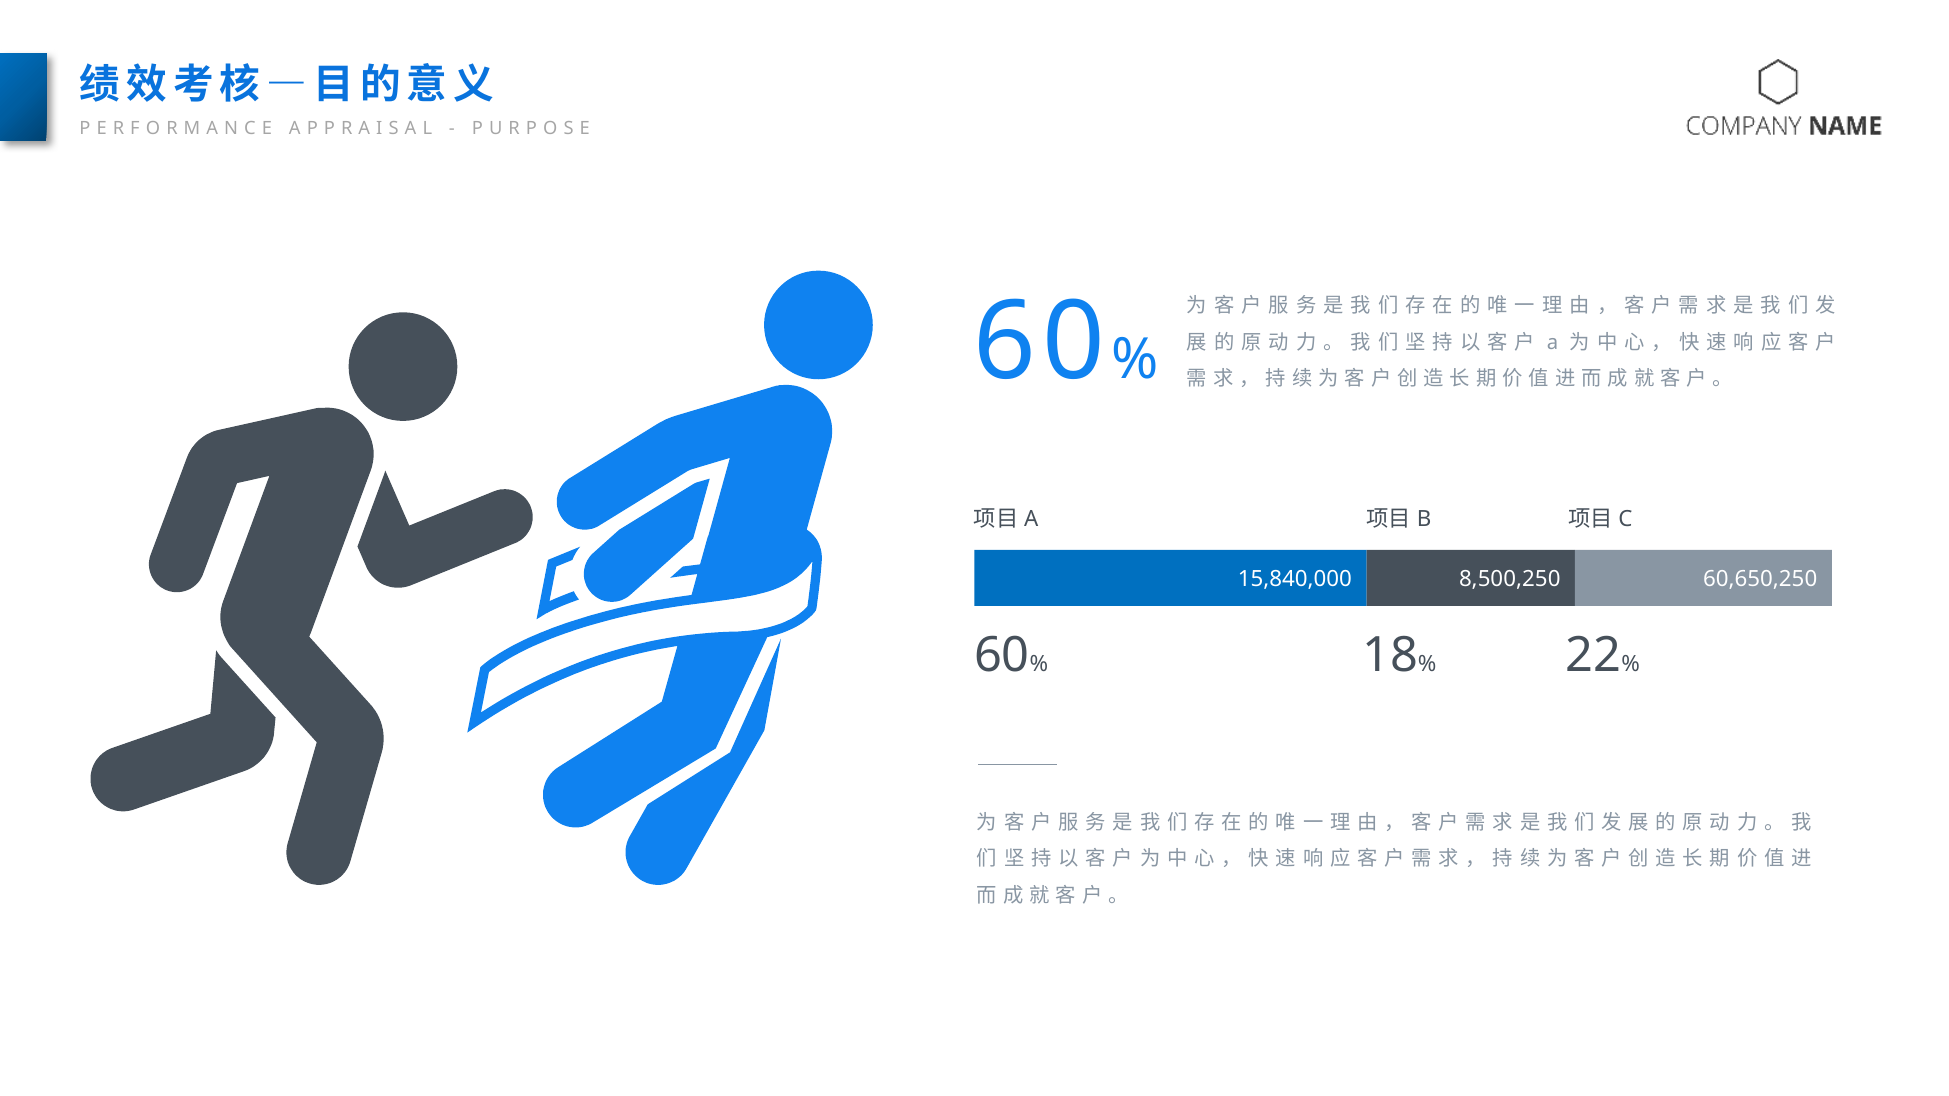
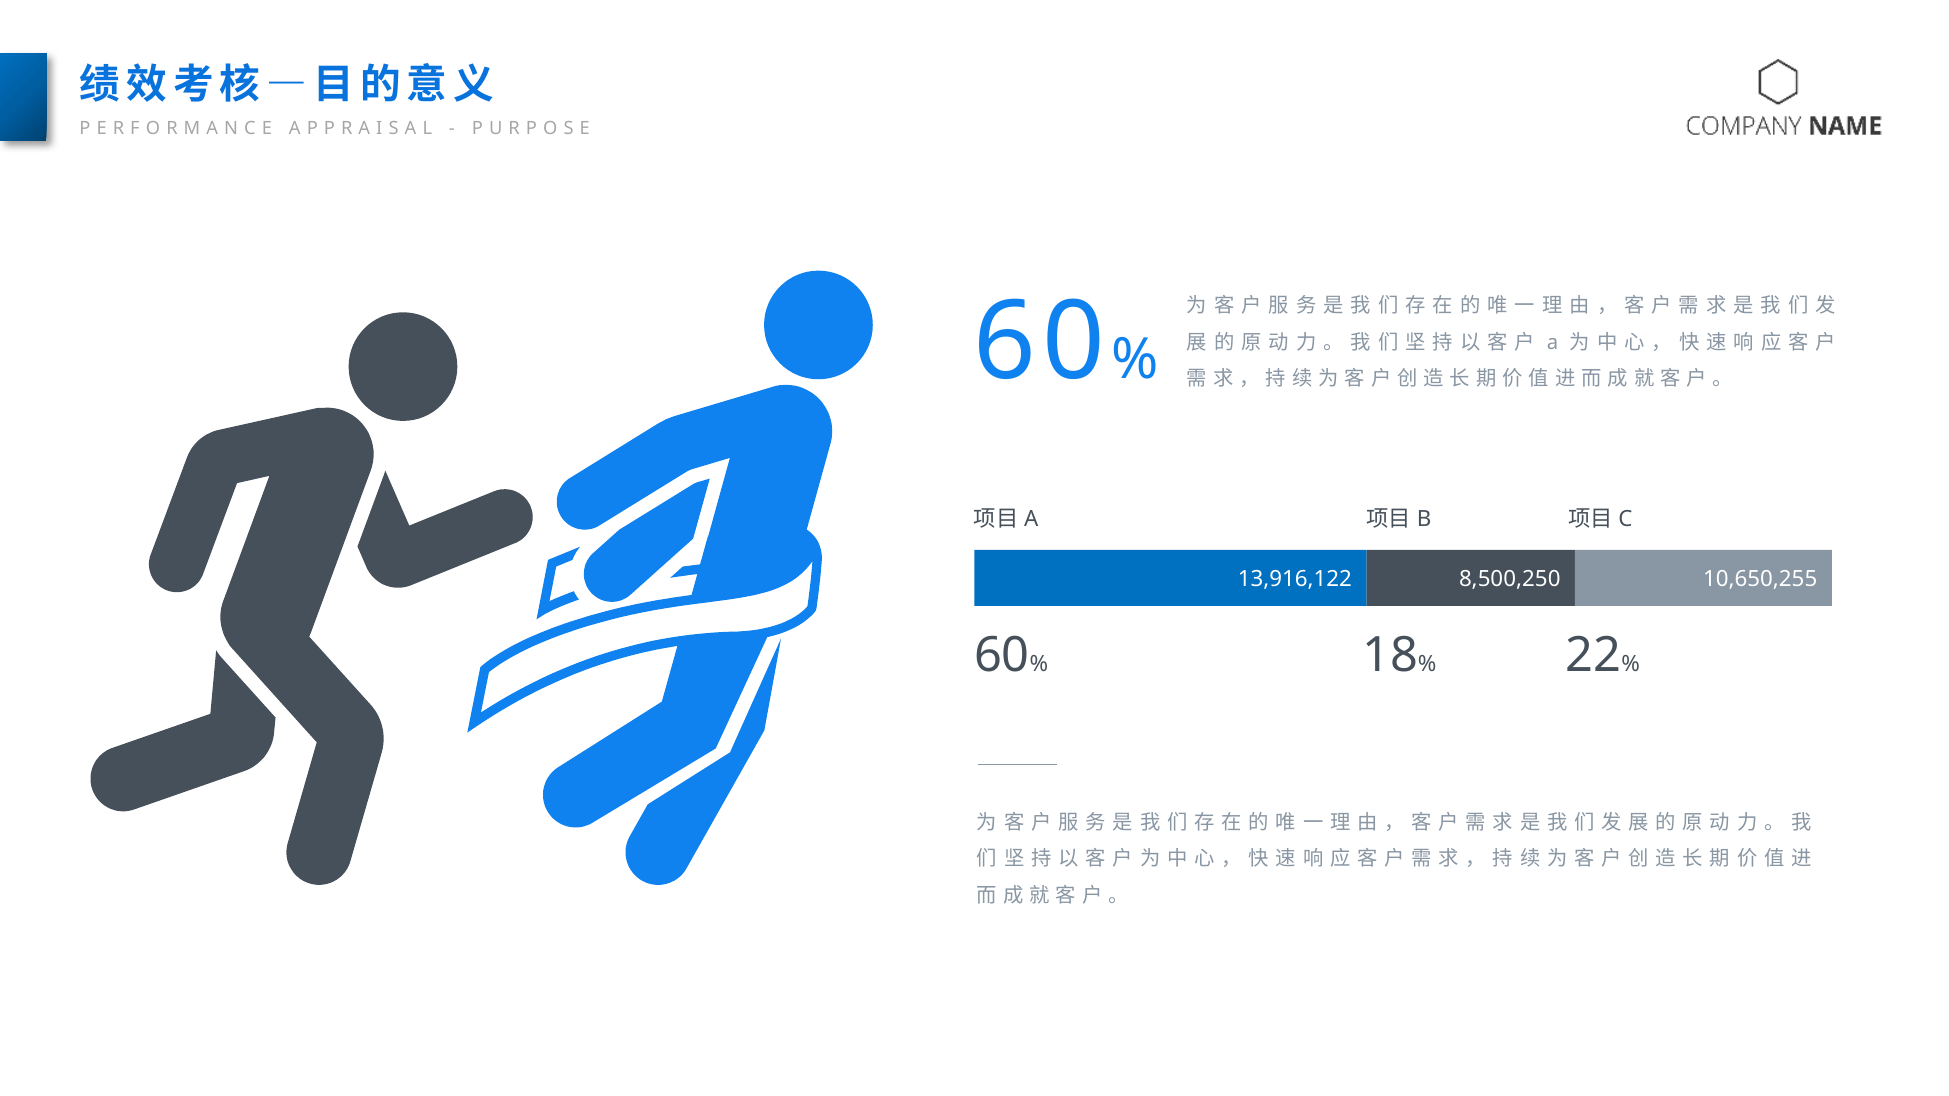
15,840,000: 15,840,000 -> 13,916,122
60,650,250: 60,650,250 -> 10,650,255
